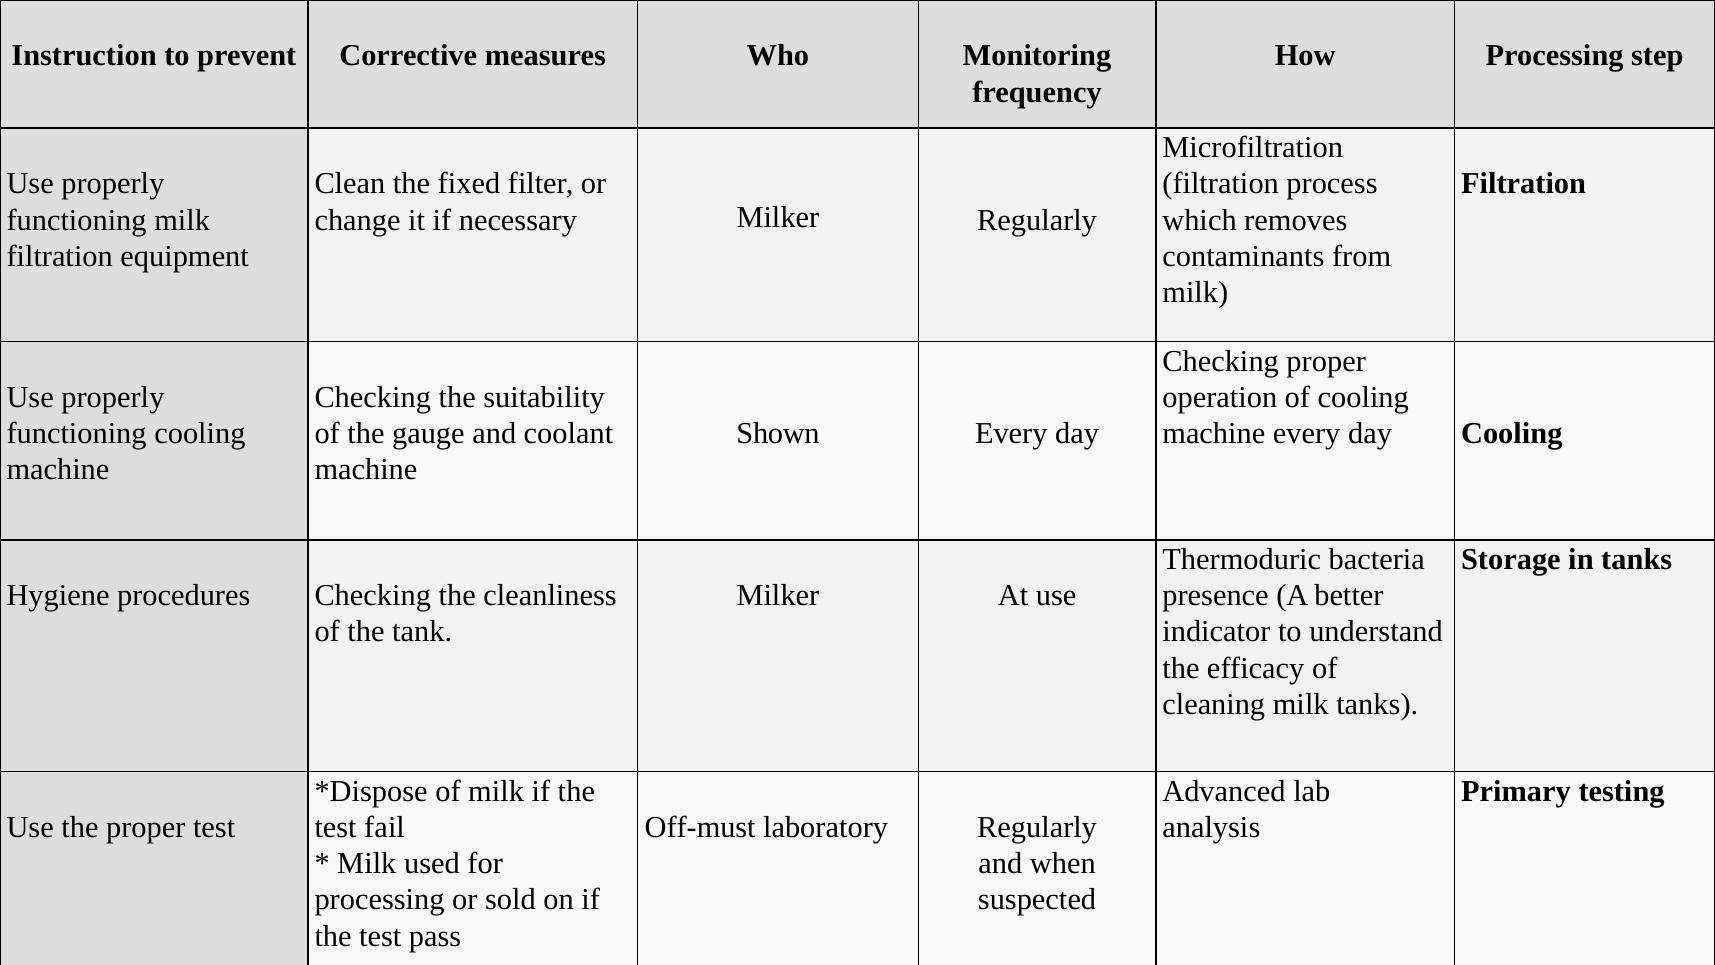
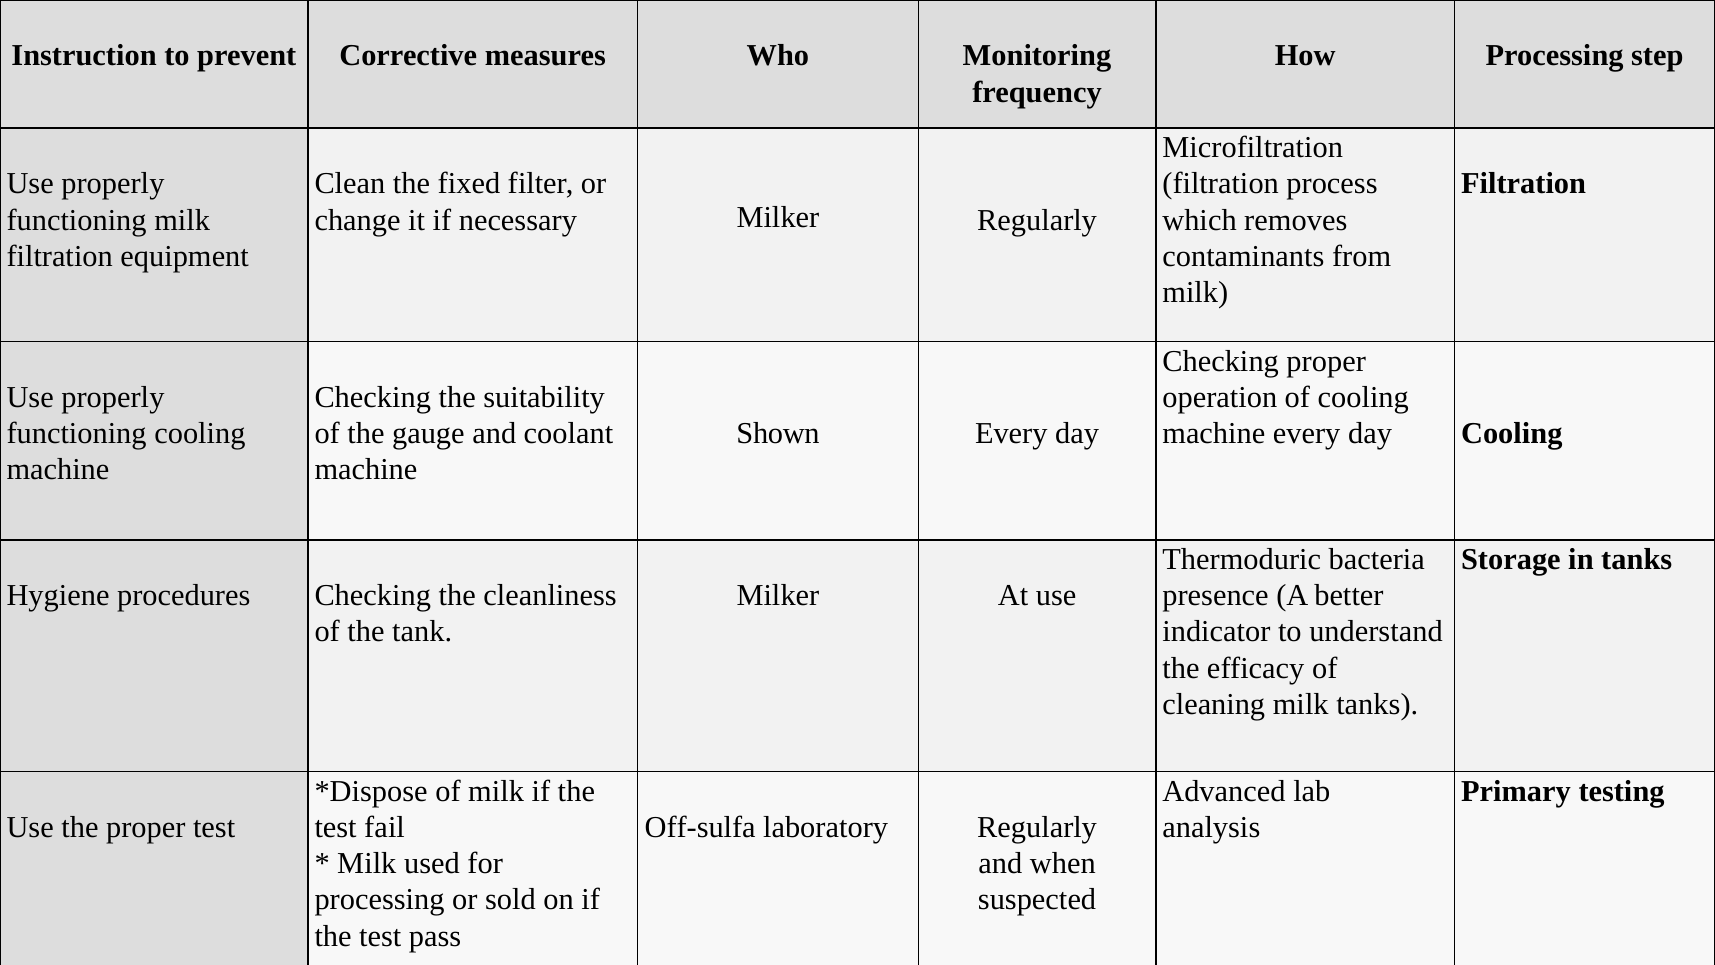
Off-must: Off-must -> Off-sulfa
